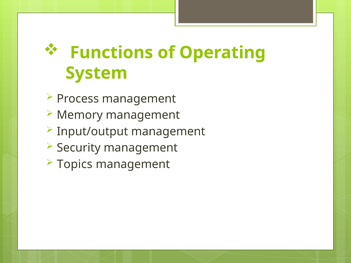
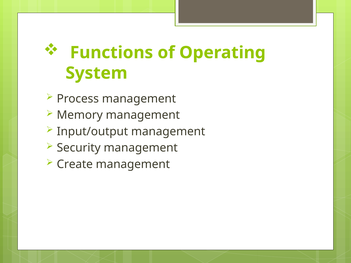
Topics: Topics -> Create
